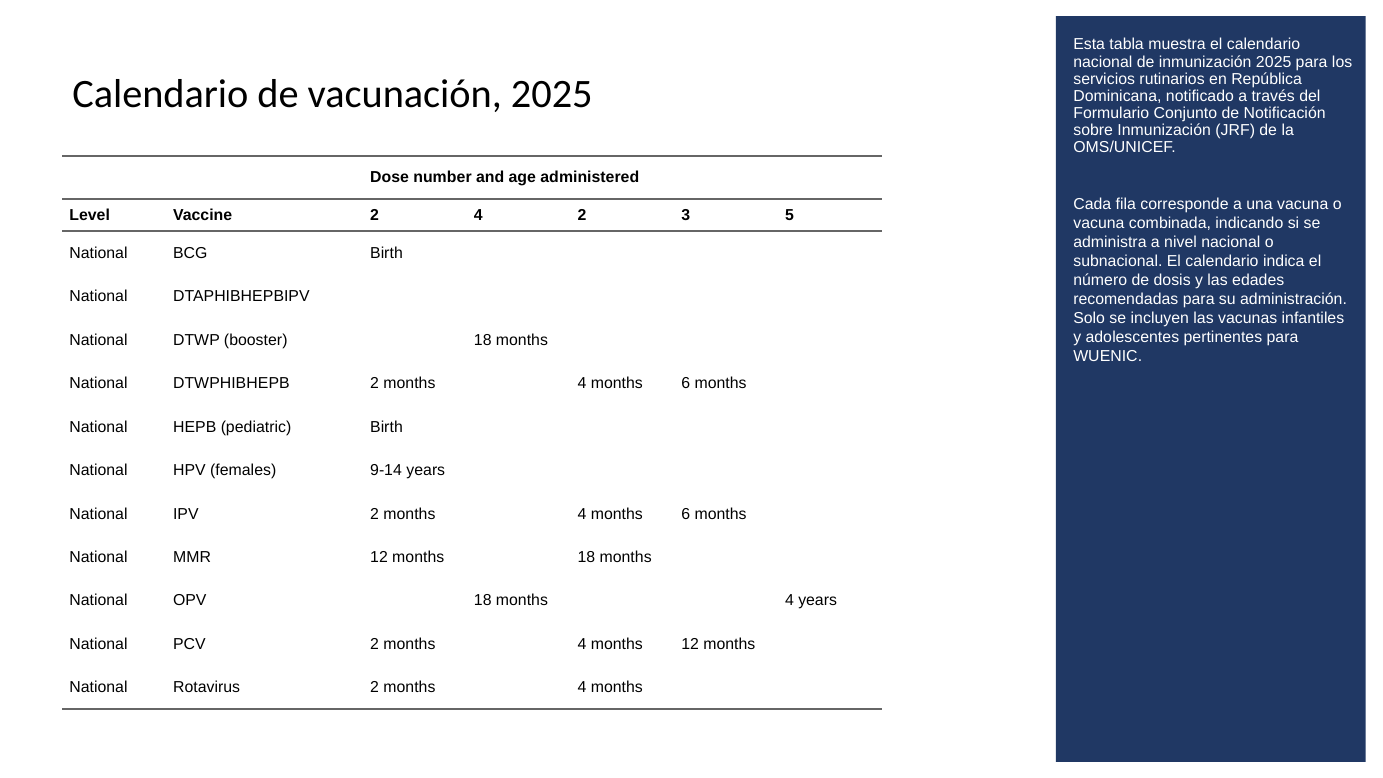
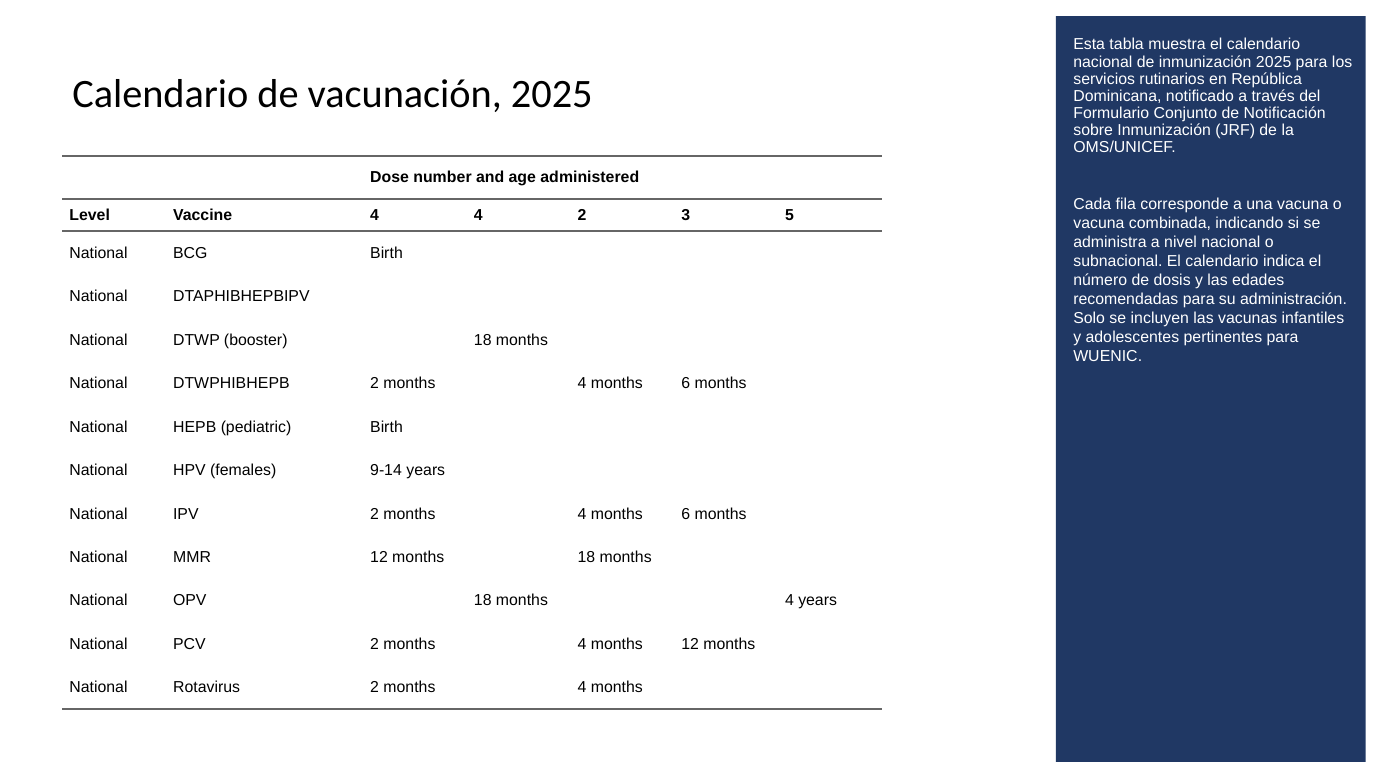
Vaccine 2: 2 -> 4
